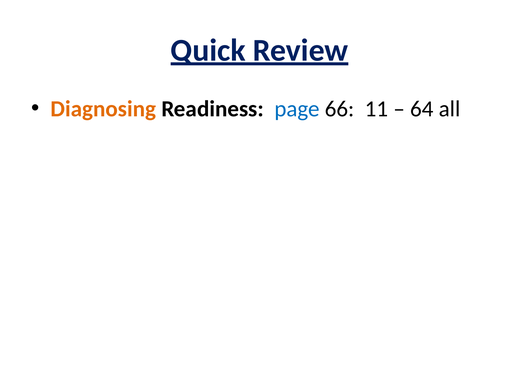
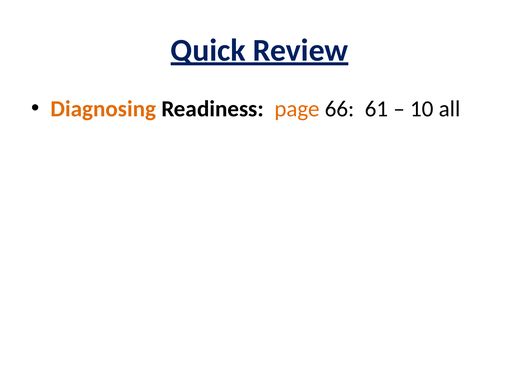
page colour: blue -> orange
11: 11 -> 61
64: 64 -> 10
